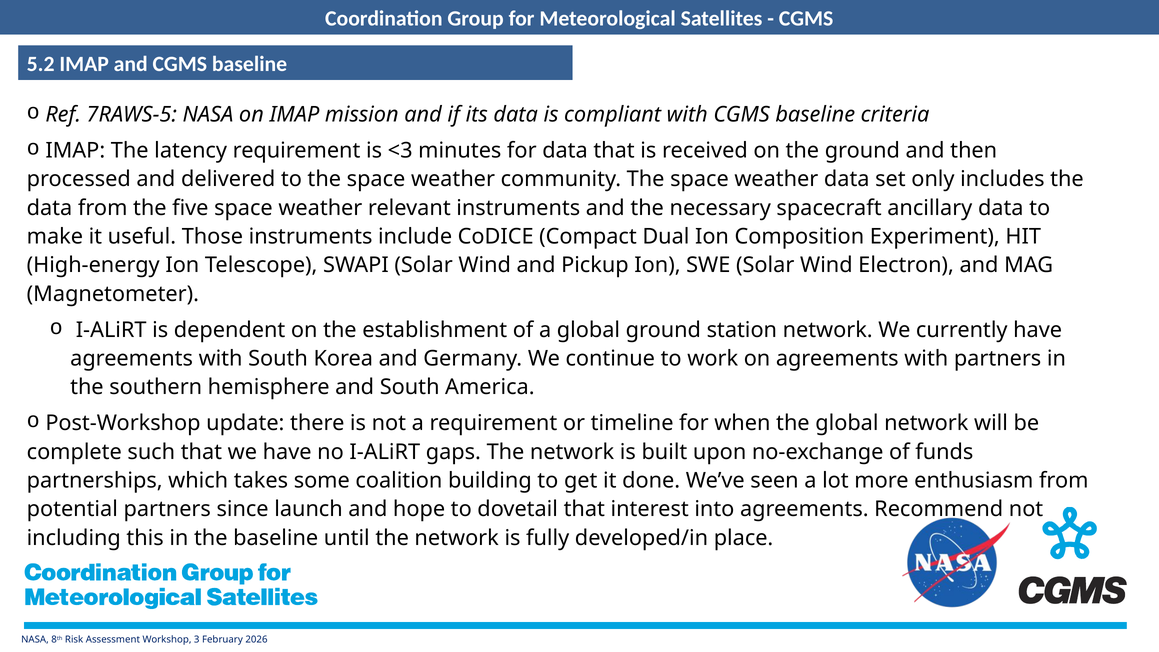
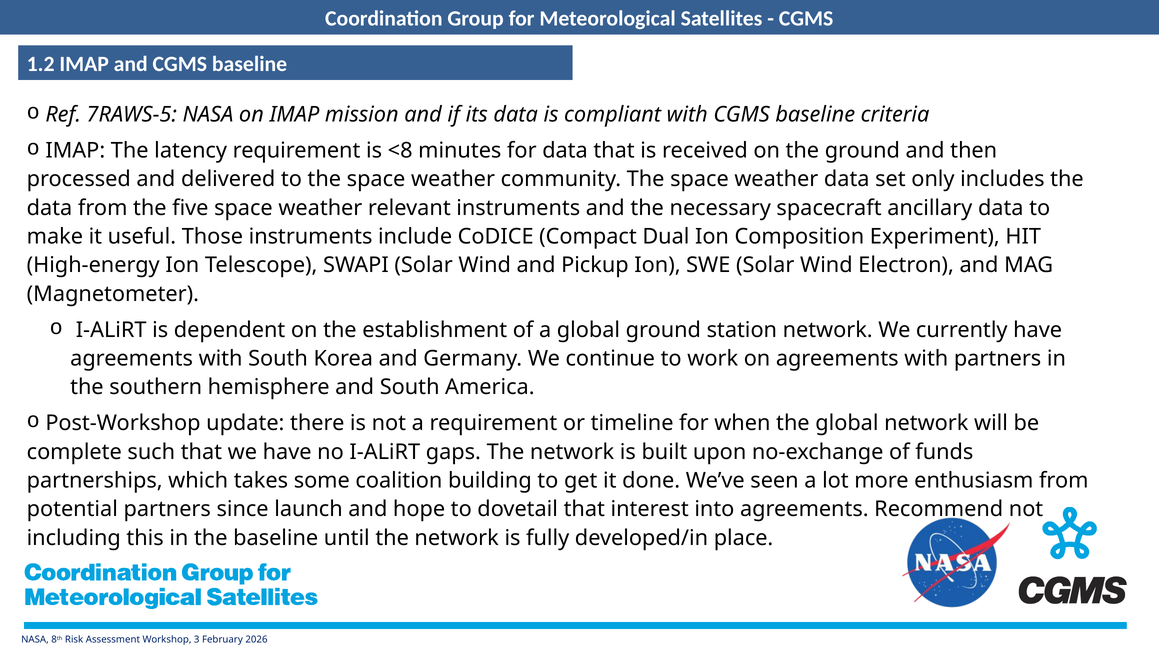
5.2: 5.2 -> 1.2
<3: <3 -> <8
